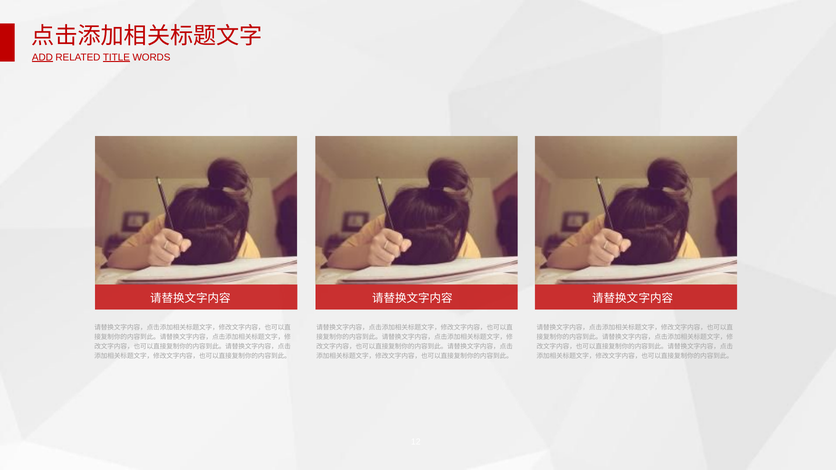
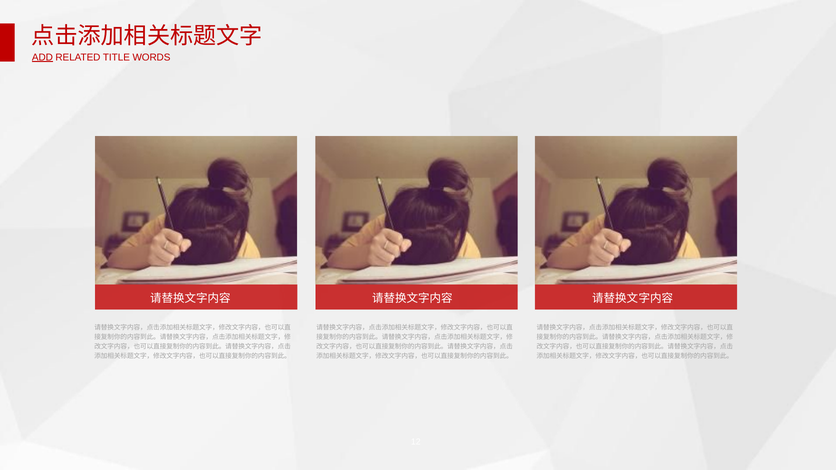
TITLE underline: present -> none
